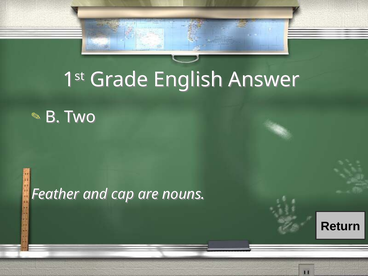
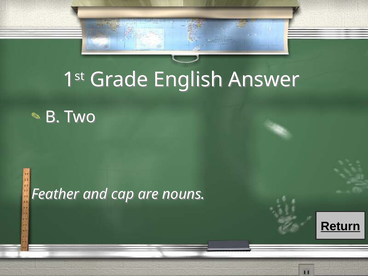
Return underline: none -> present
